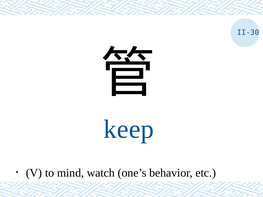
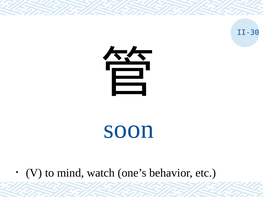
keep: keep -> soon
